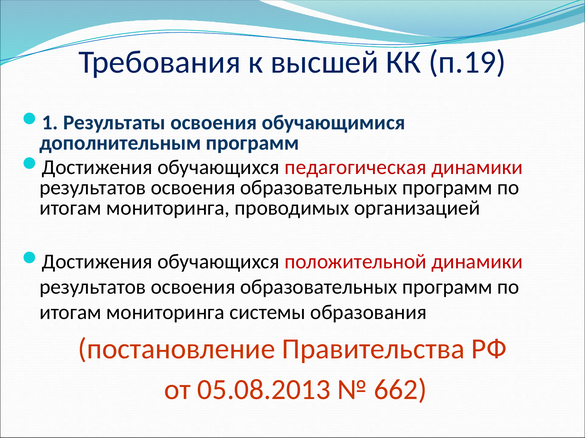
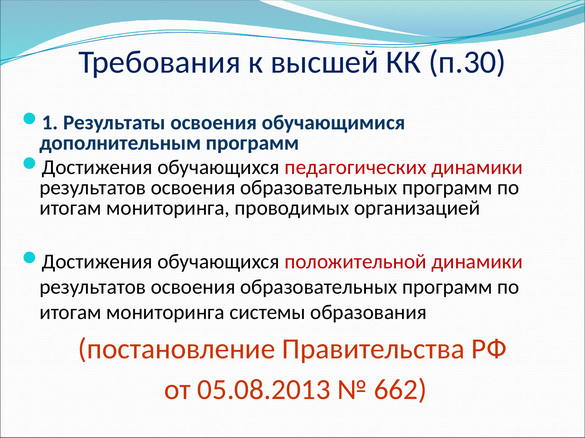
п.19: п.19 -> п.30
педагогическая: педагогическая -> педагогических
